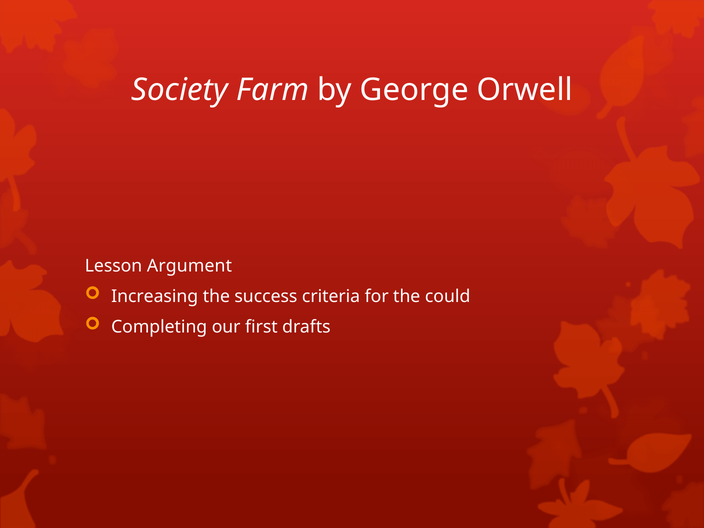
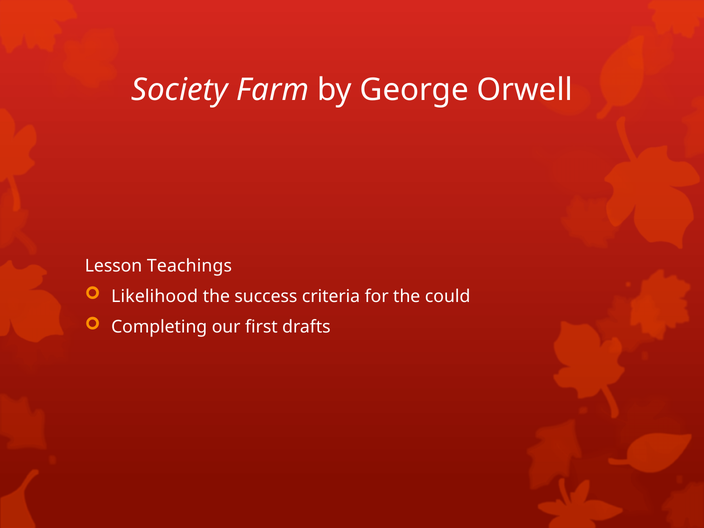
Argument: Argument -> Teachings
Increasing: Increasing -> Likelihood
